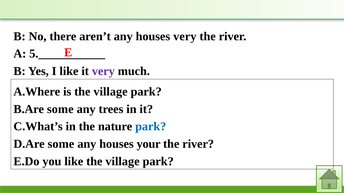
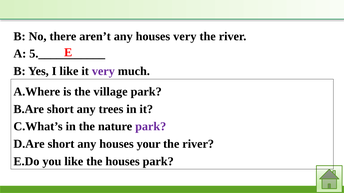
B.Are some: some -> short
park at (151, 127) colour: blue -> purple
D.Are some: some -> short
like the village: village -> houses
